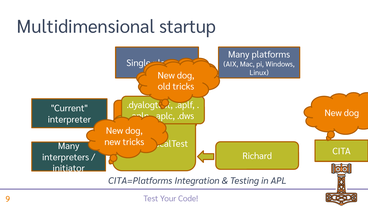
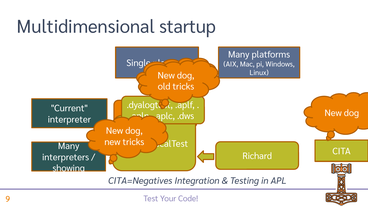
initiator: initiator -> showing
CITA=Platforms: CITA=Platforms -> CITA=Negatives
